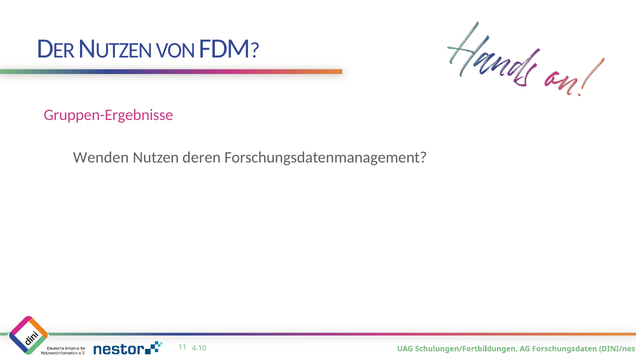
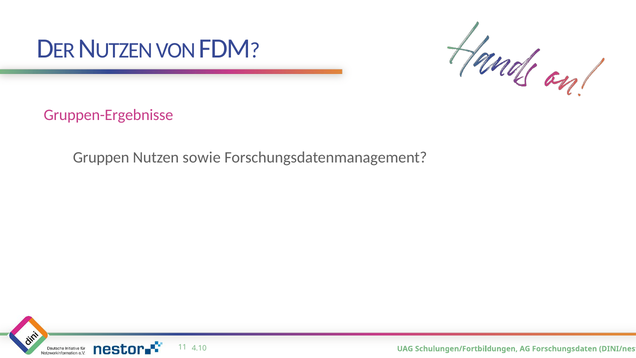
Wenden: Wenden -> Gruppen
deren: deren -> sowie
